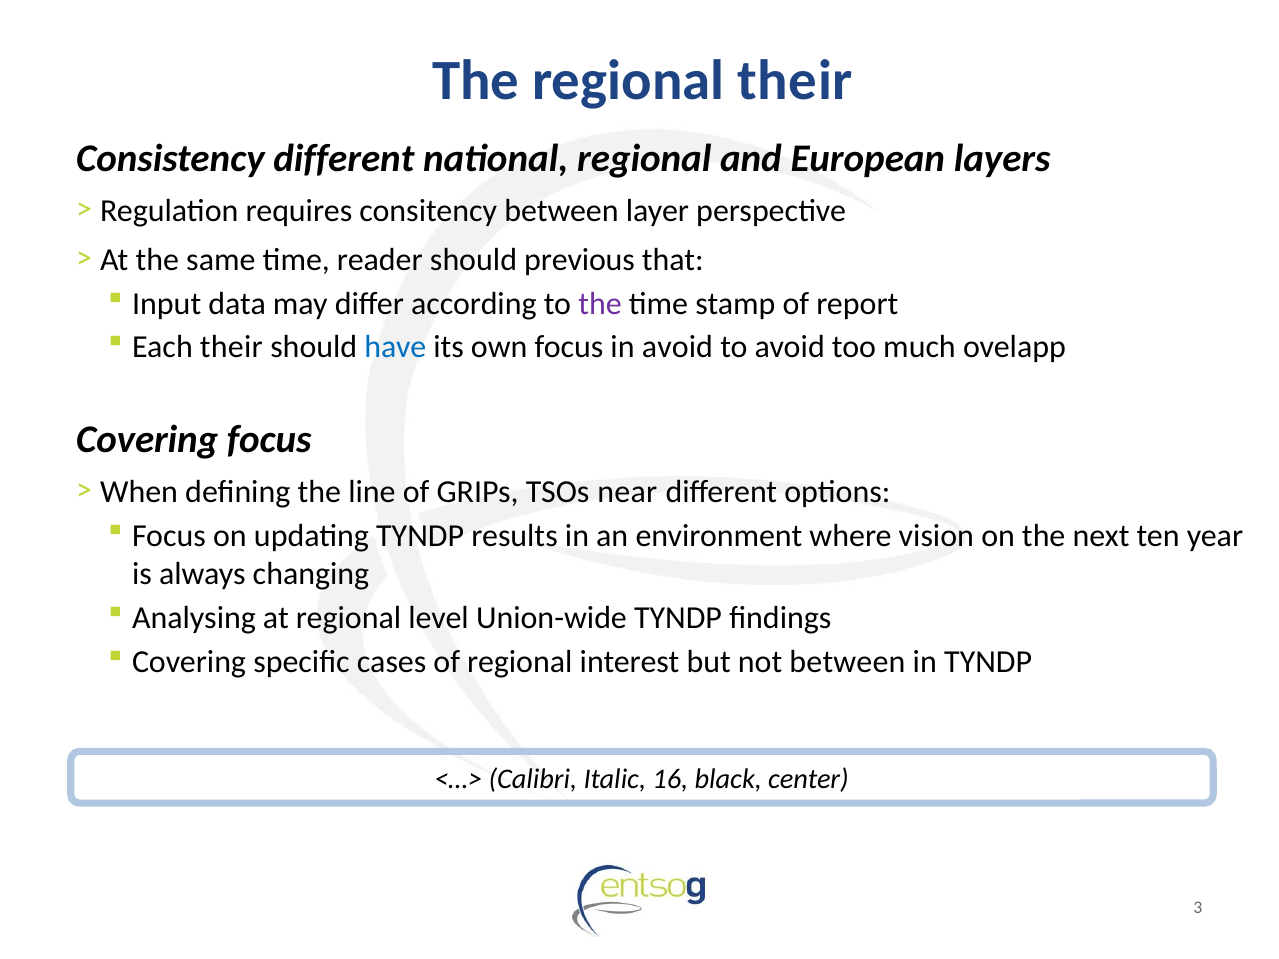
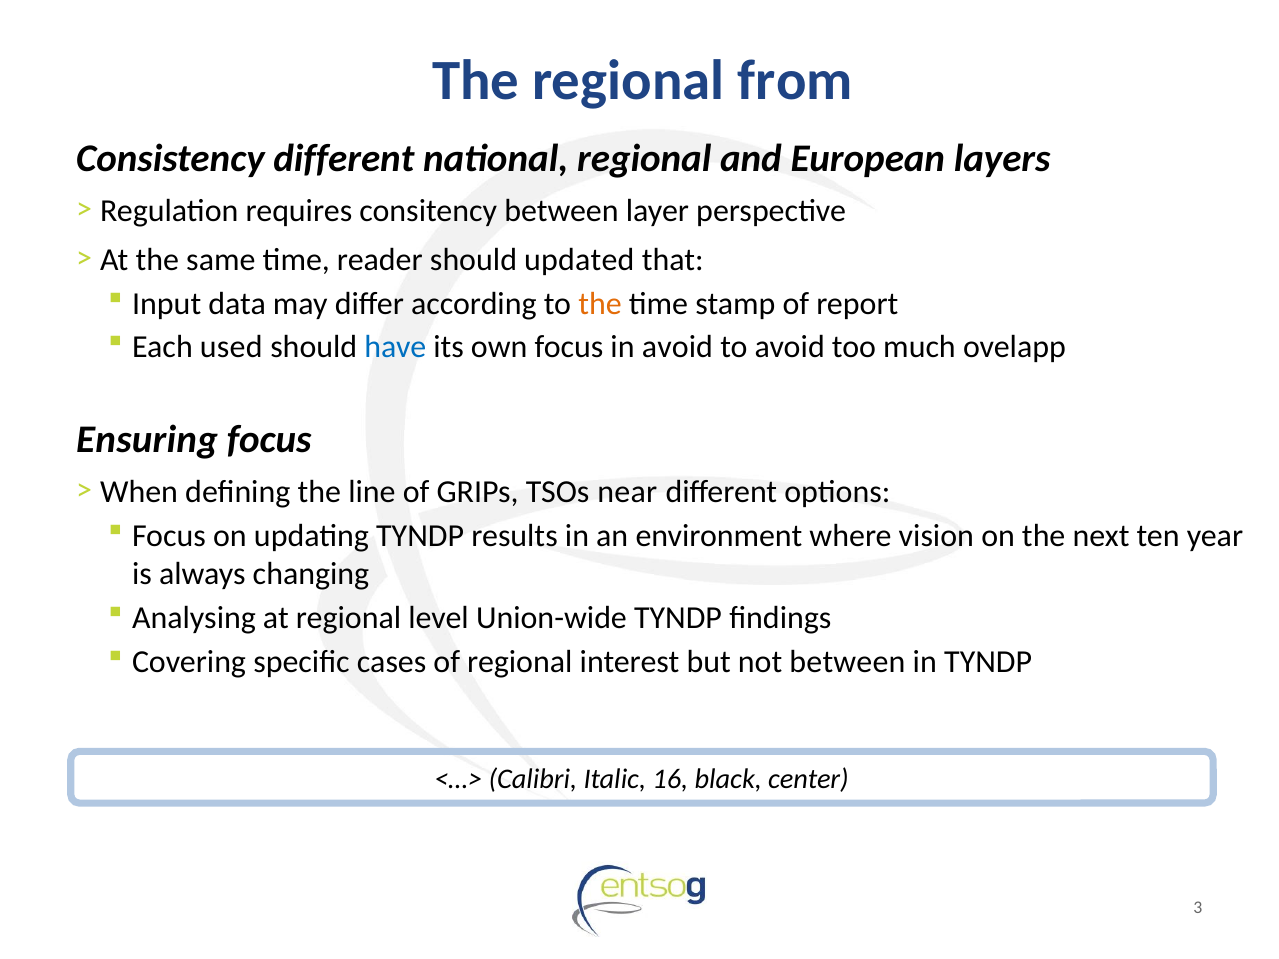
regional their: their -> from
previous: previous -> updated
the at (600, 304) colour: purple -> orange
Each their: their -> used
Covering at (147, 440): Covering -> Ensuring
